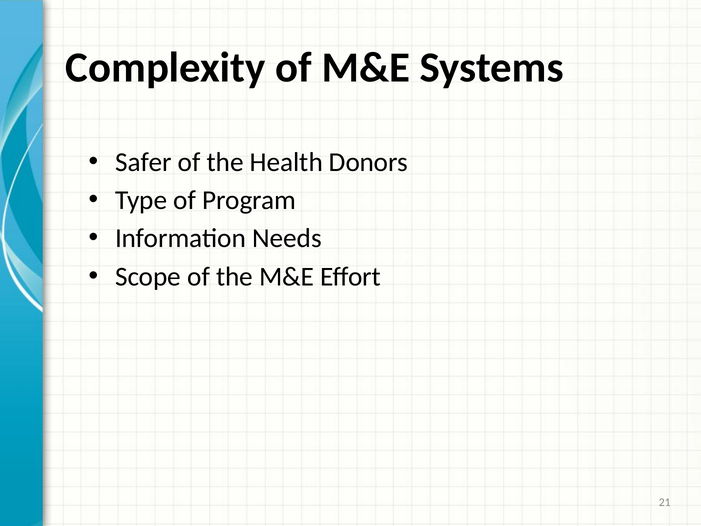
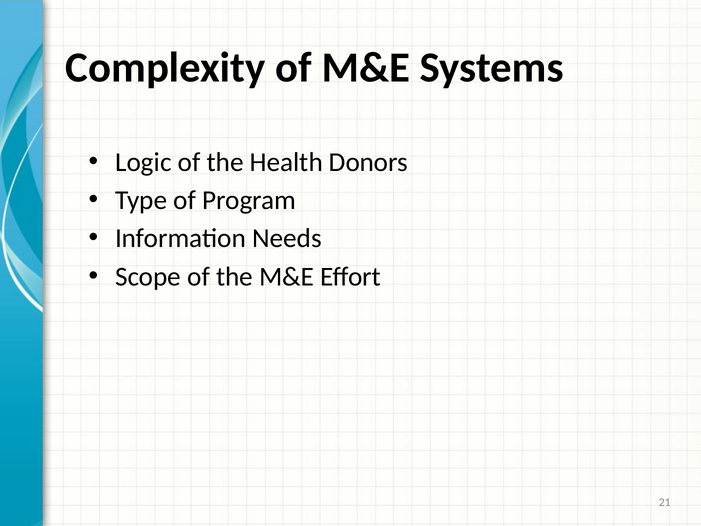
Safer: Safer -> Logic
